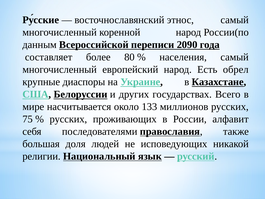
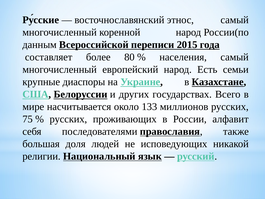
2090: 2090 -> 2015
обрел: обрел -> семьи
